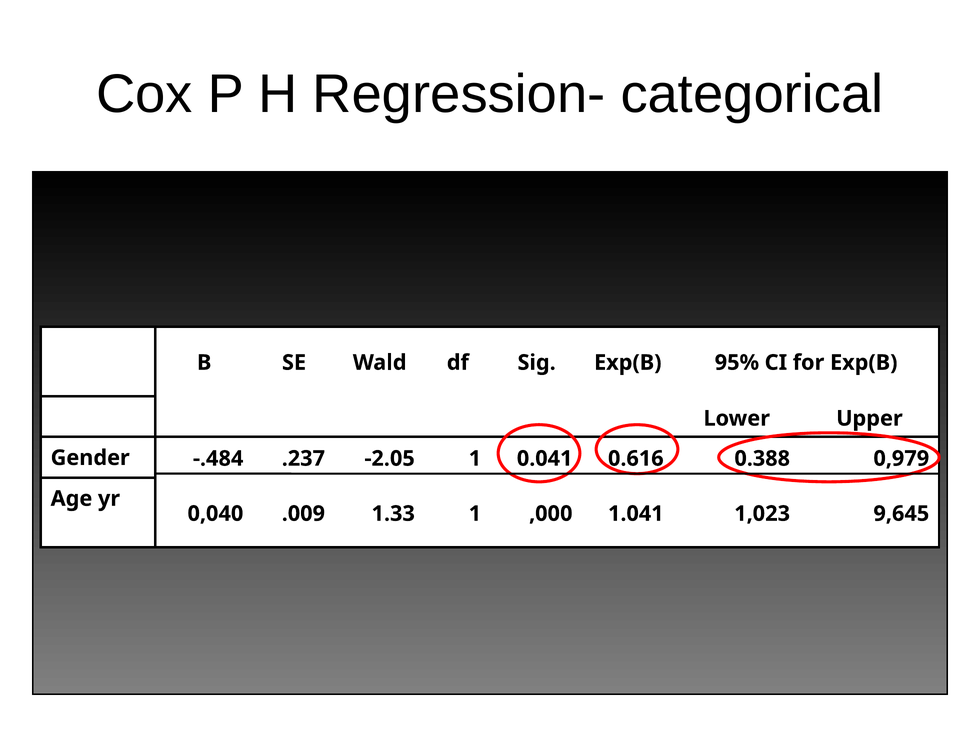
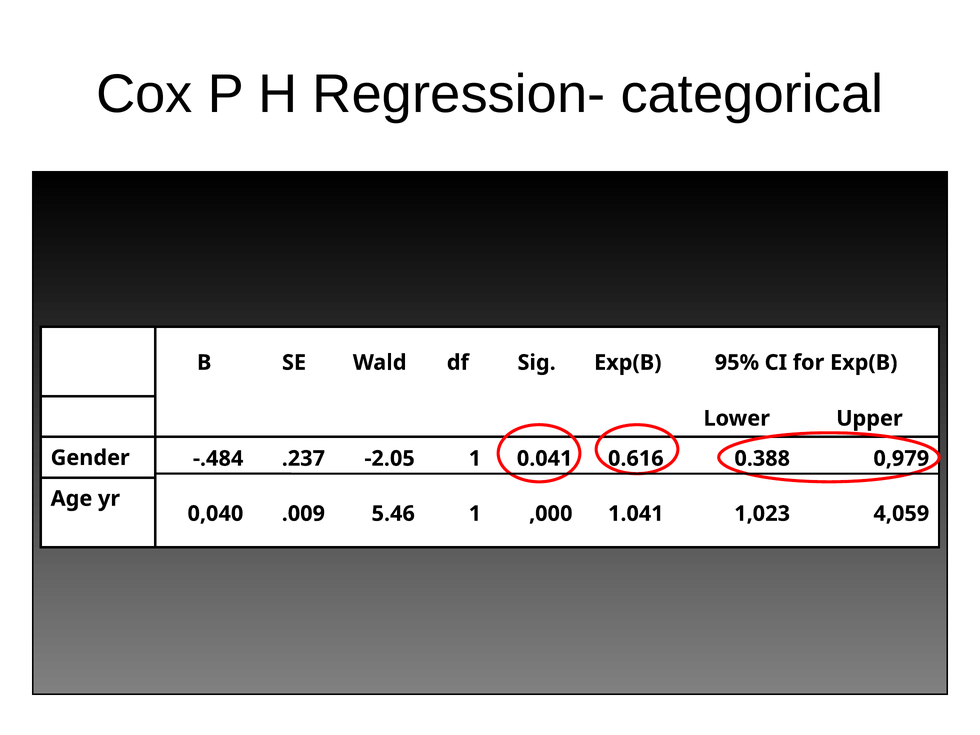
1.33: 1.33 -> 5.46
9,645: 9,645 -> 4,059
